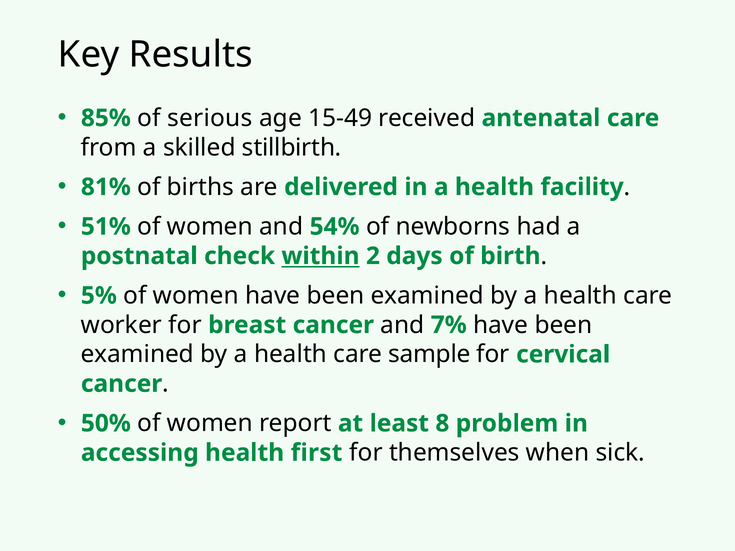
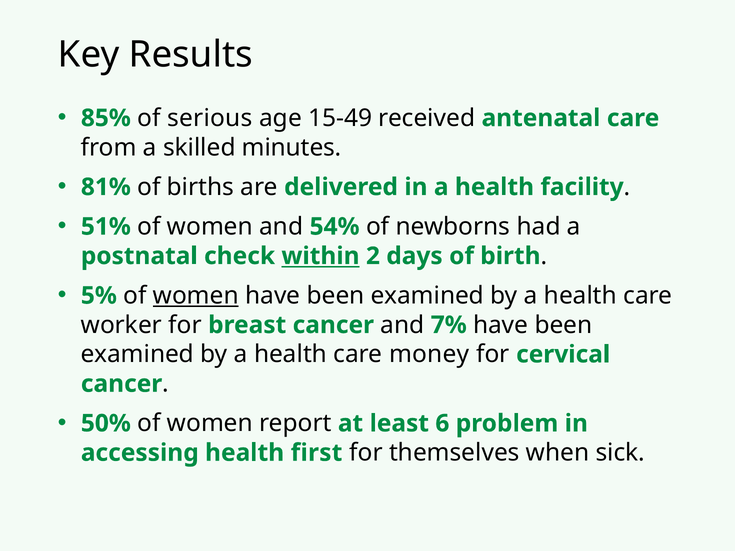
stillbirth: stillbirth -> minutes
women at (196, 296) underline: none -> present
sample: sample -> money
8: 8 -> 6
